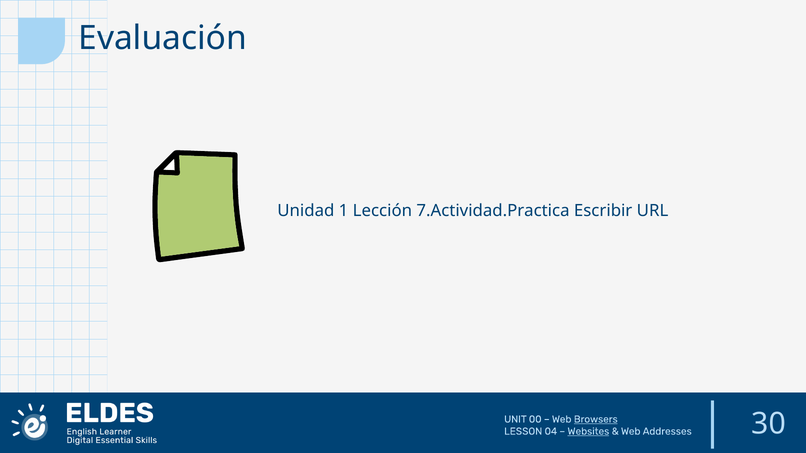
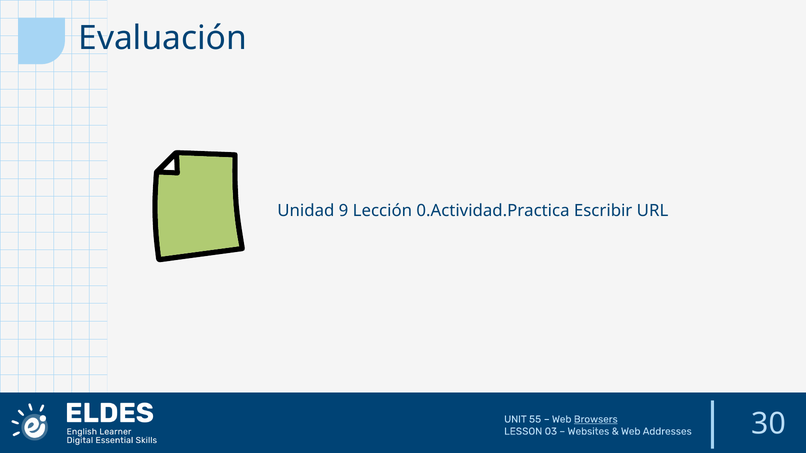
1: 1 -> 9
7.Actividad.Practica: 7.Actividad.Practica -> 0.Actividad.Practica
00: 00 -> 55
04: 04 -> 03
Websites underline: present -> none
